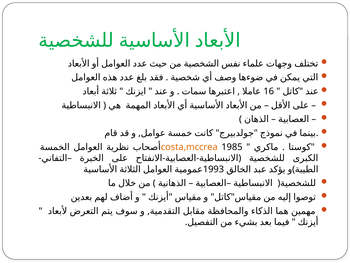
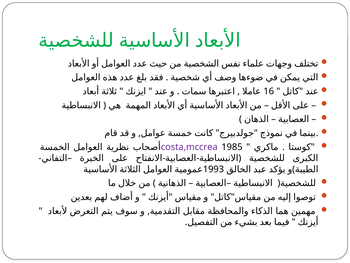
costa,mccrea colour: orange -> purple
